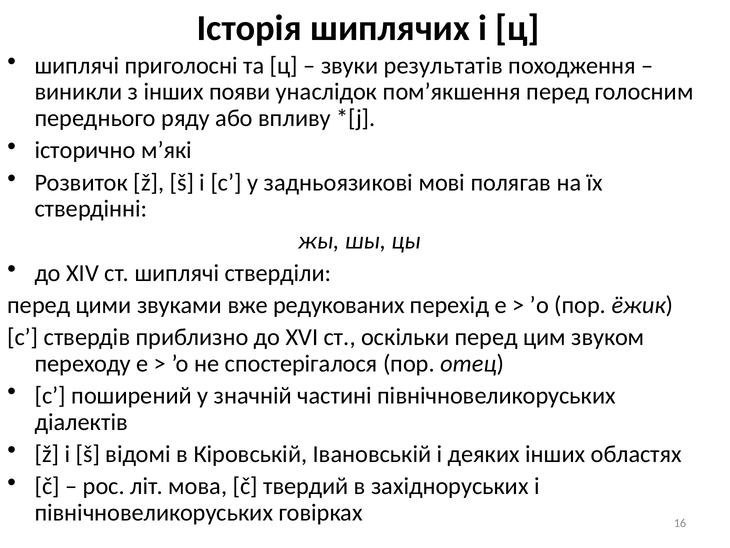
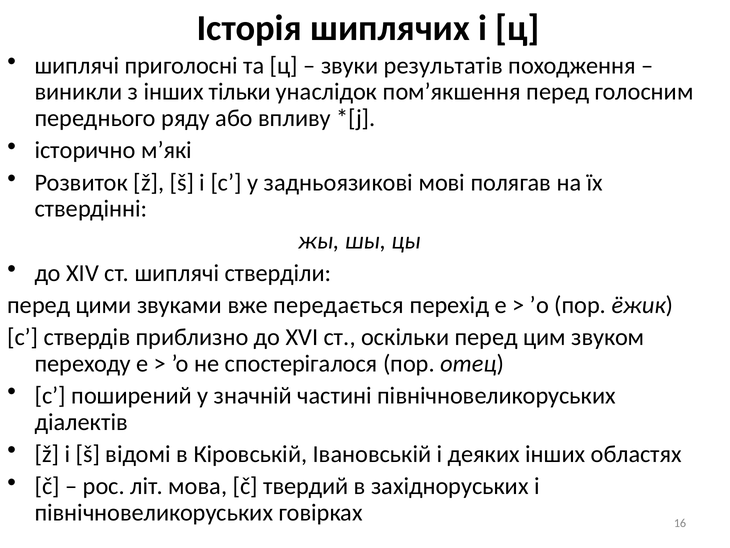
появи: появи -> тільки
редукованих: редукованих -> передається
